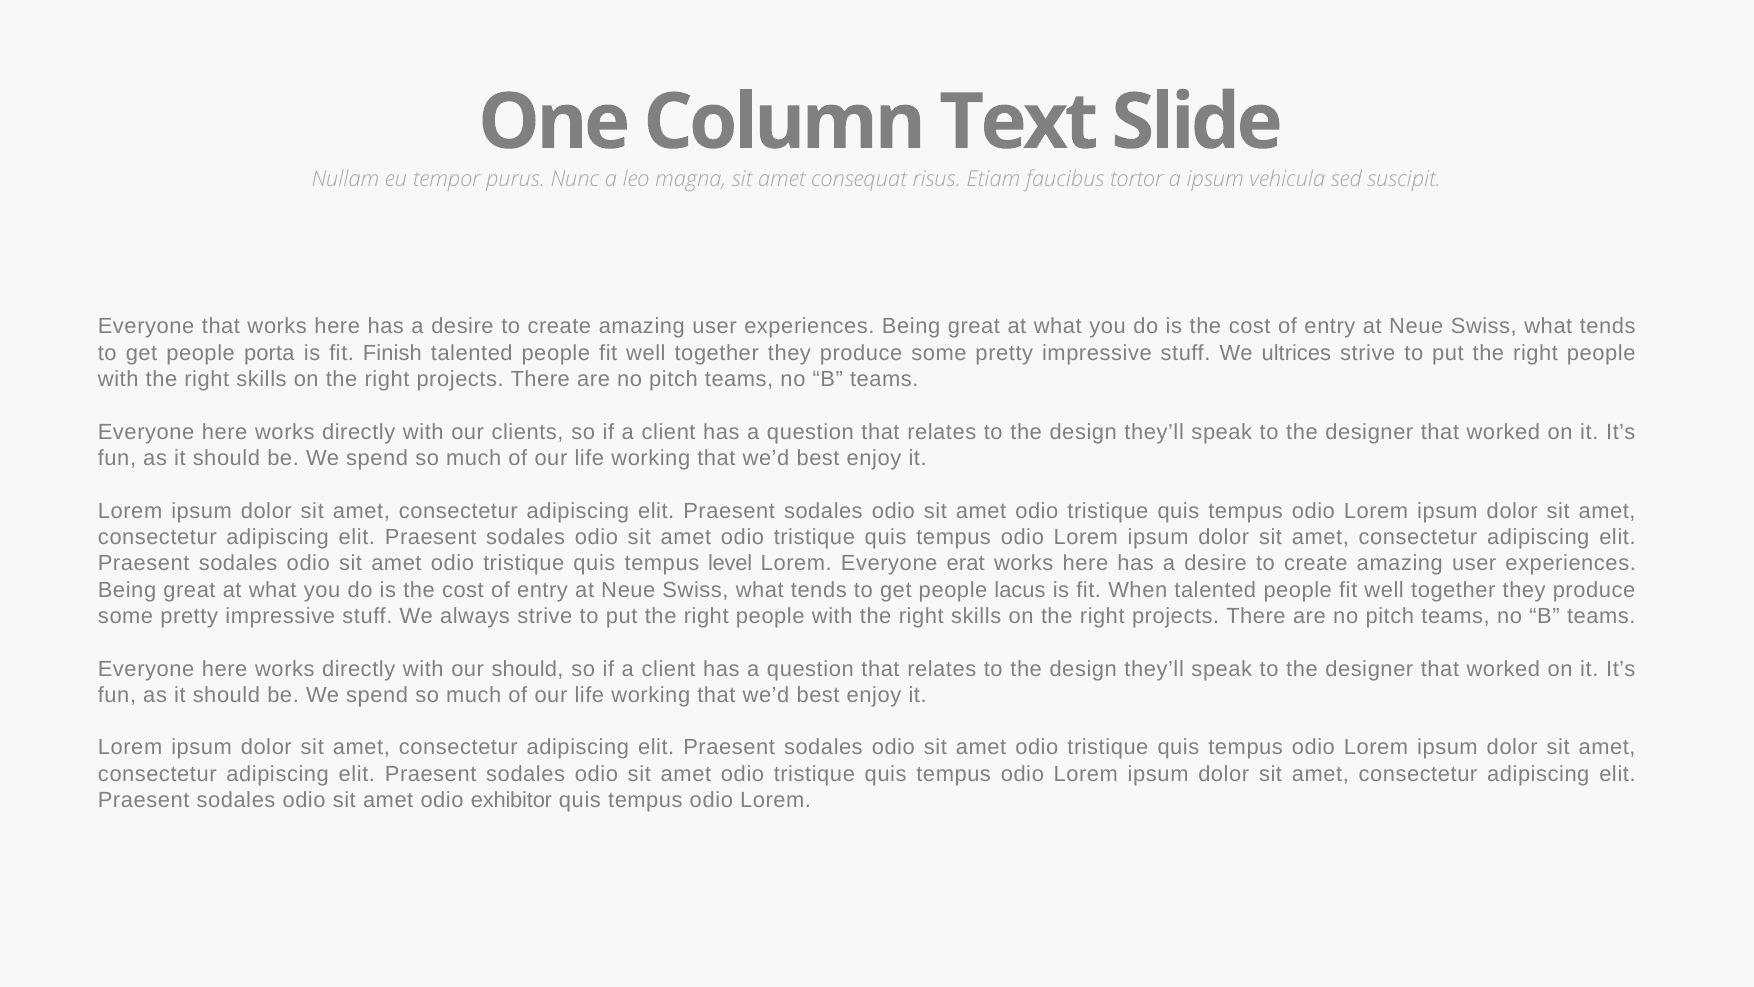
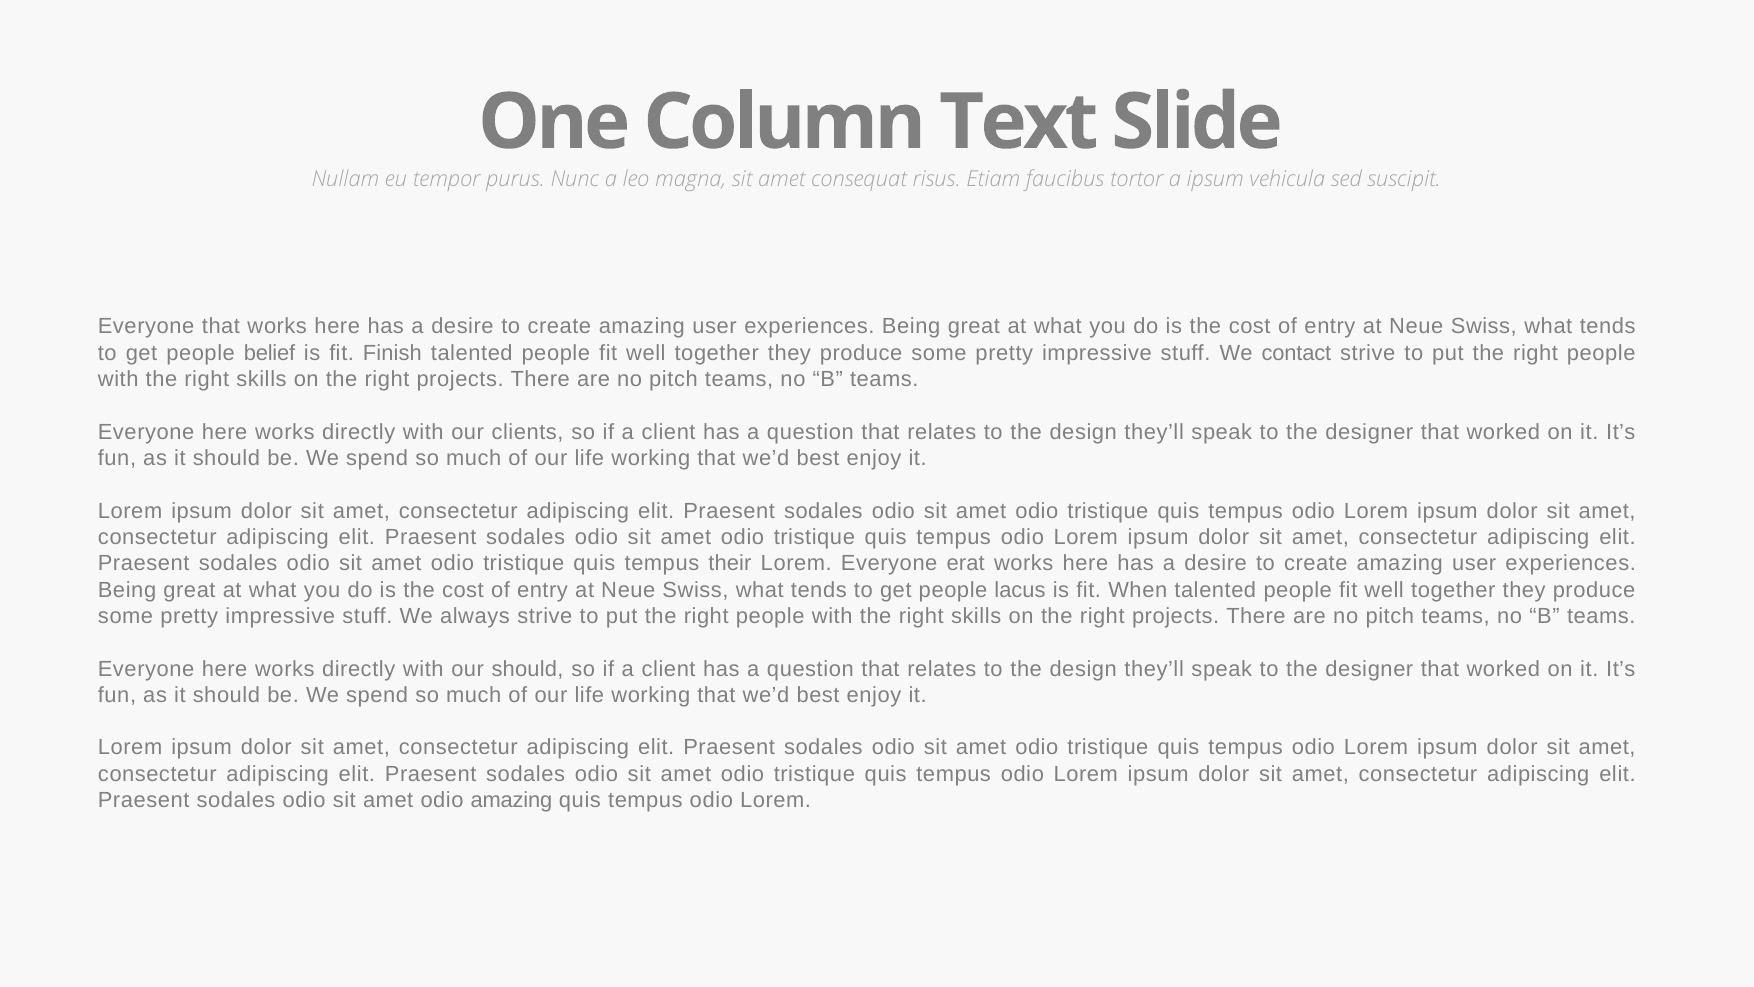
porta: porta -> belief
ultrices: ultrices -> contact
level: level -> their
odio exhibitor: exhibitor -> amazing
